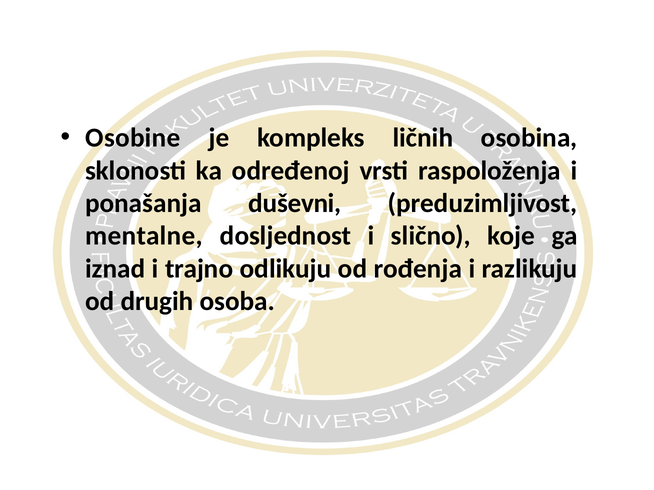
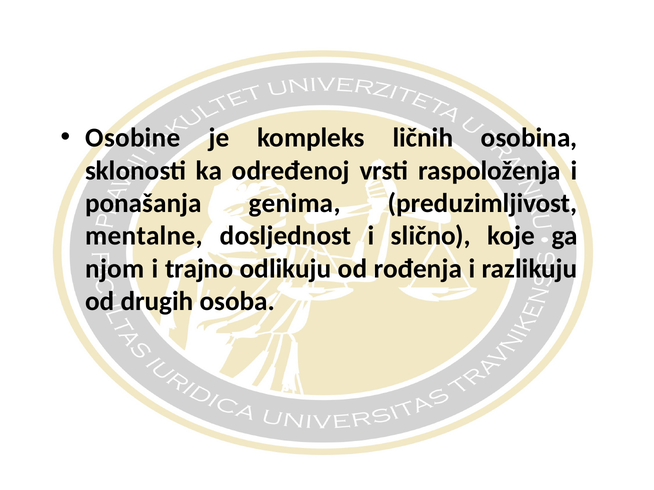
duševni: duševni -> genima
iznad: iznad -> njom
